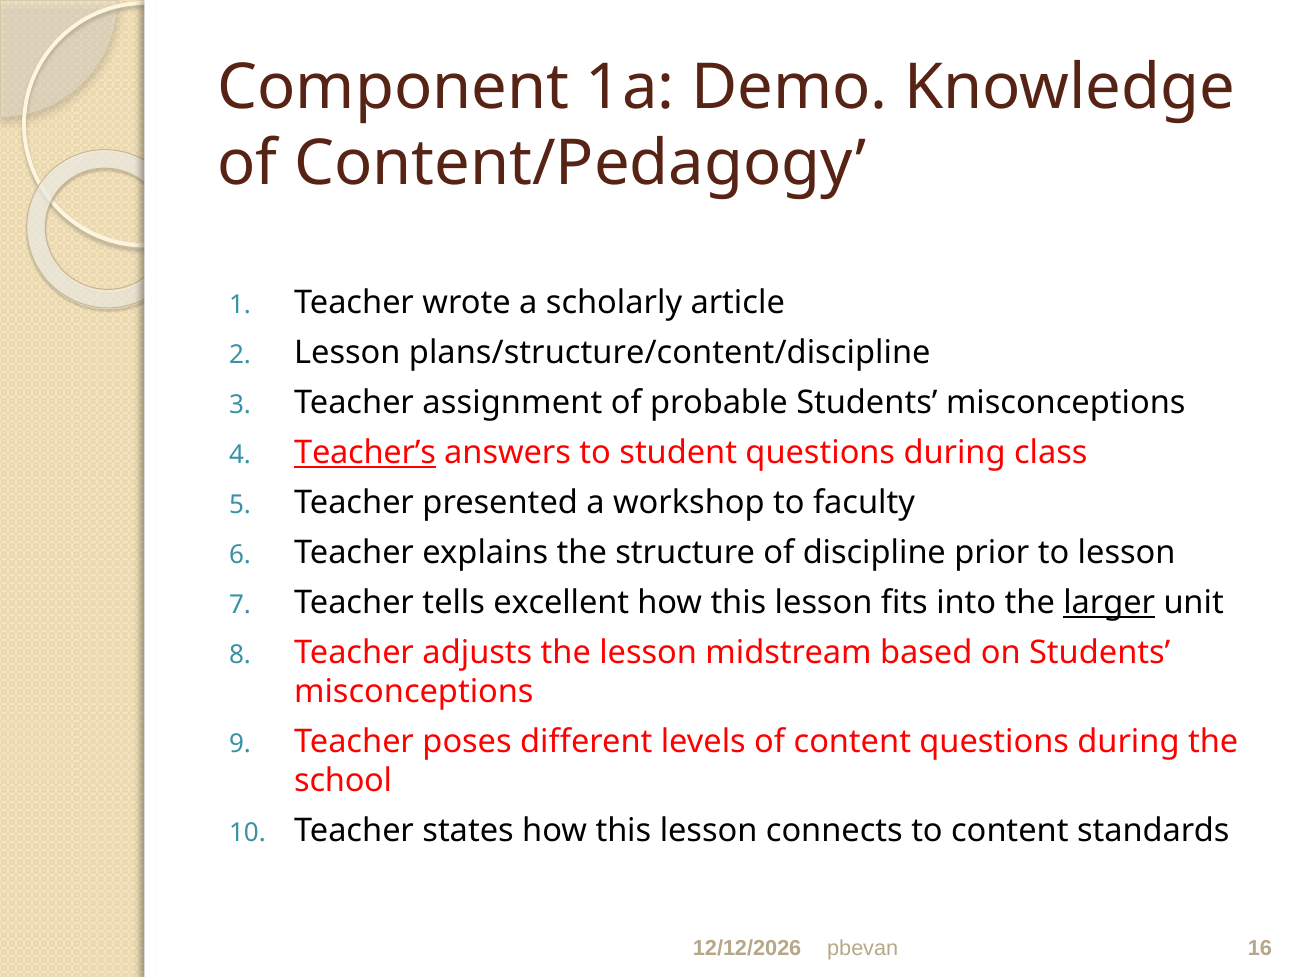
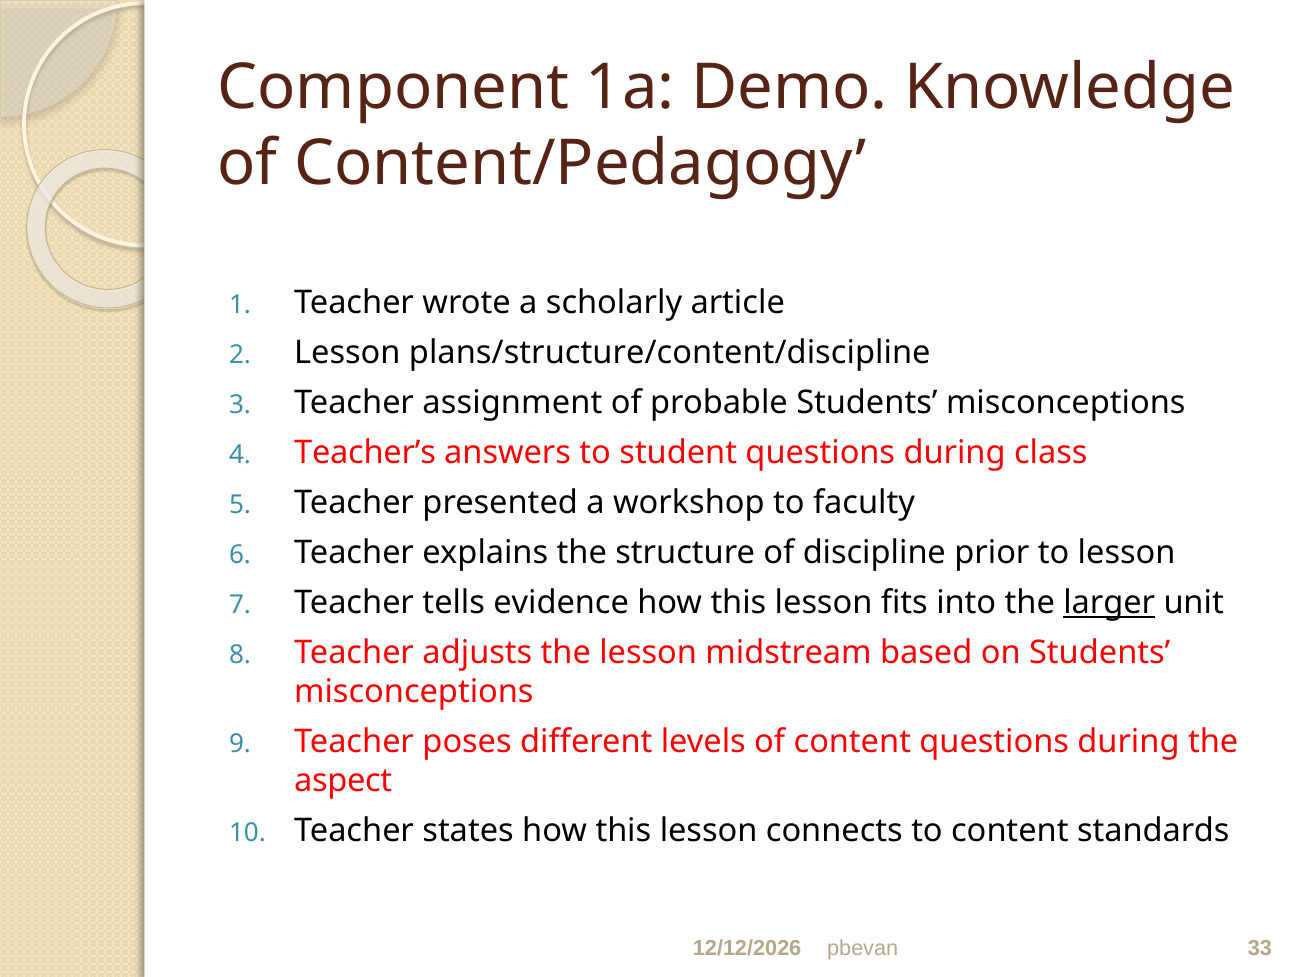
Teacher’s underline: present -> none
excellent: excellent -> evidence
school: school -> aspect
16: 16 -> 33
